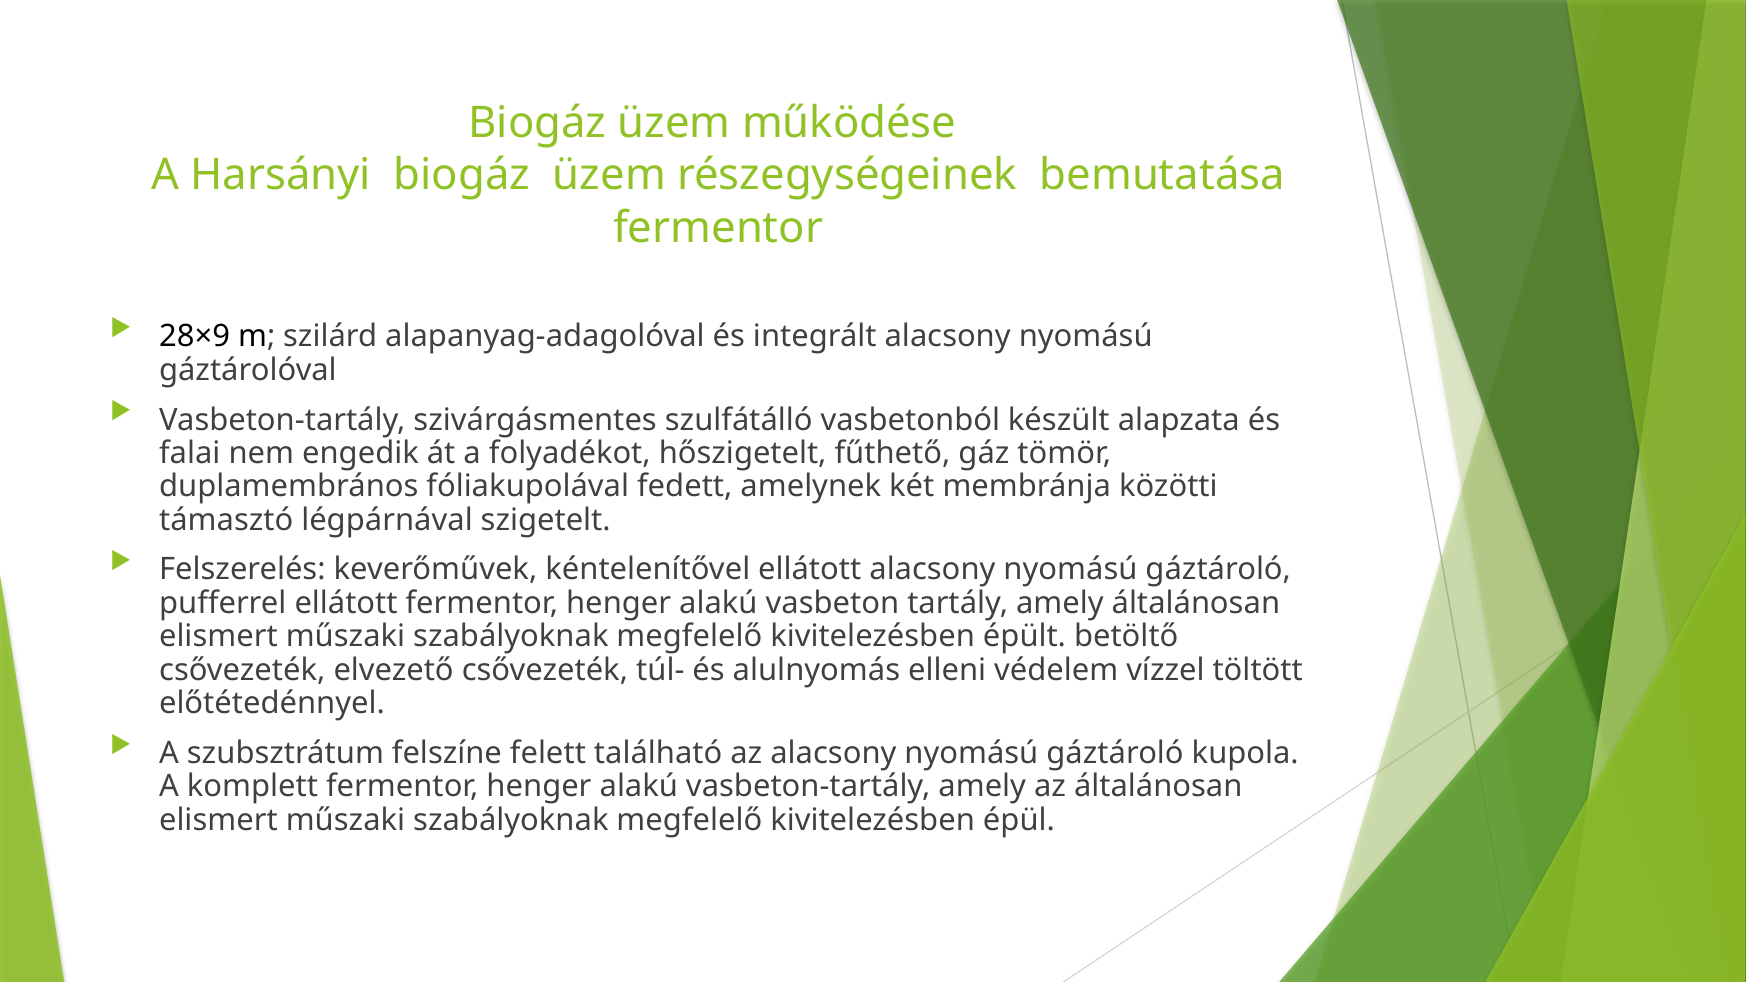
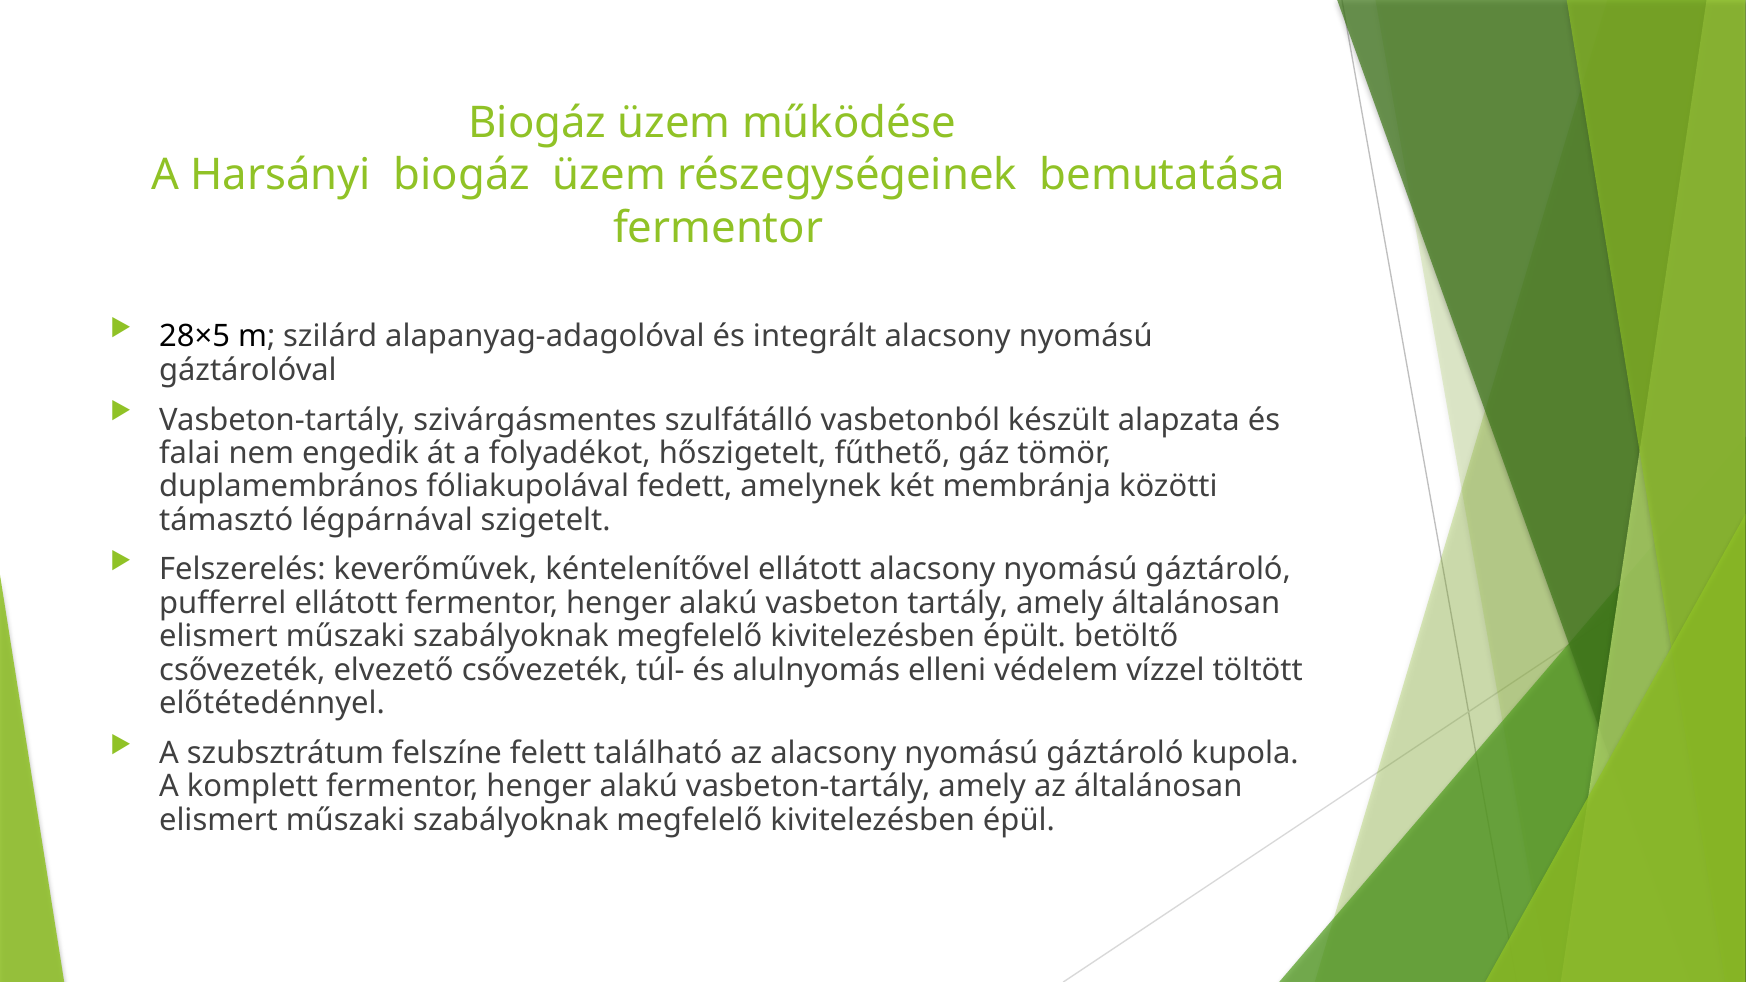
28×9: 28×9 -> 28×5
